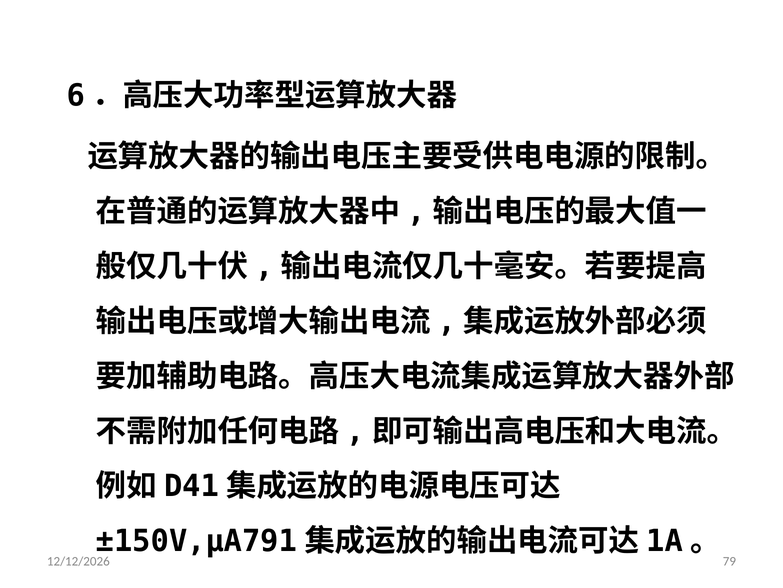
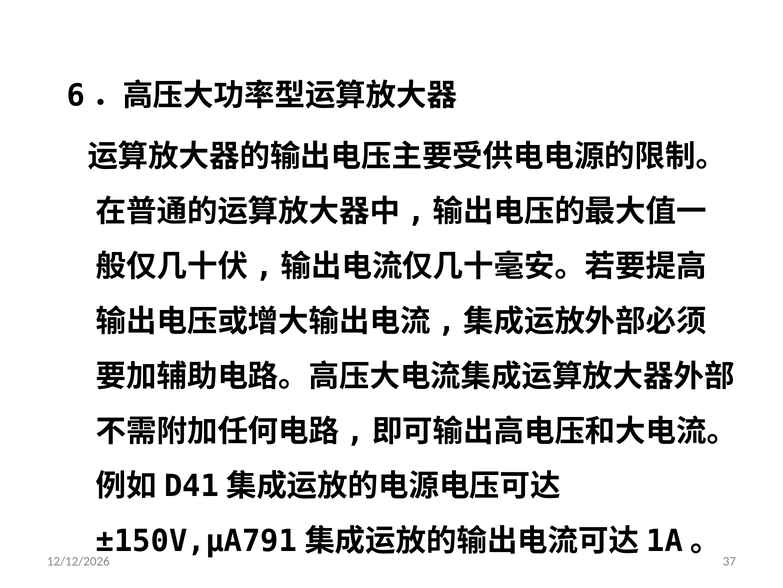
79: 79 -> 37
